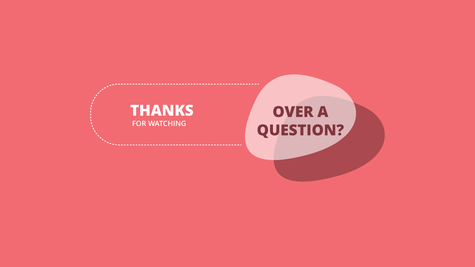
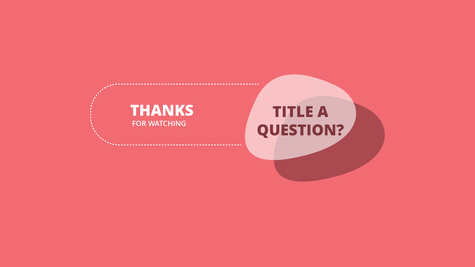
OVER: OVER -> TITLE
